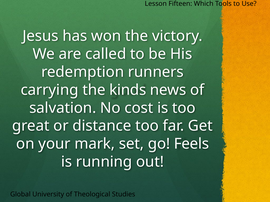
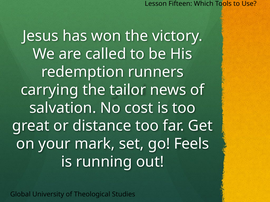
kinds: kinds -> tailor
